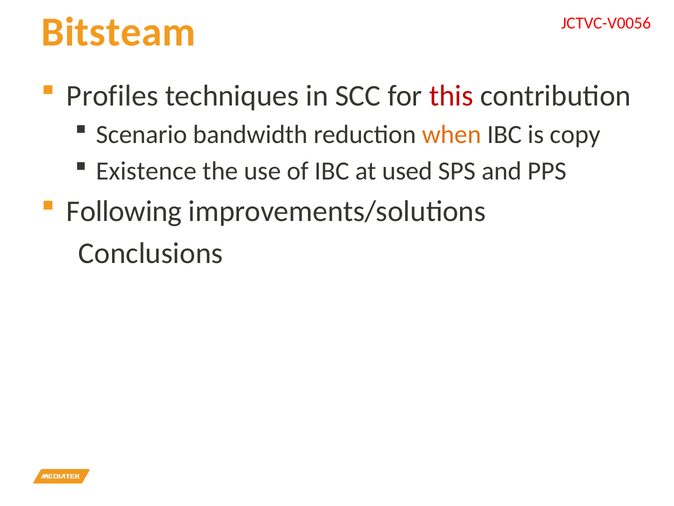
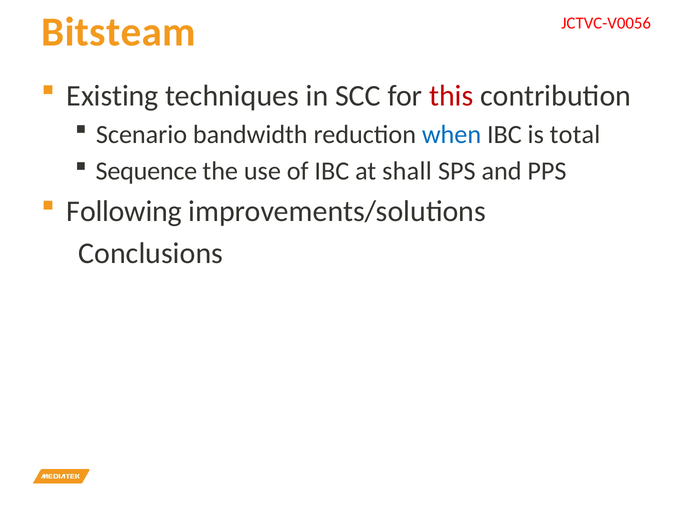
Profiles: Profiles -> Existing
when colour: orange -> blue
copy: copy -> total
Existence: Existence -> Sequence
used: used -> shall
